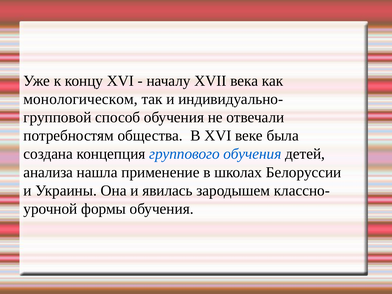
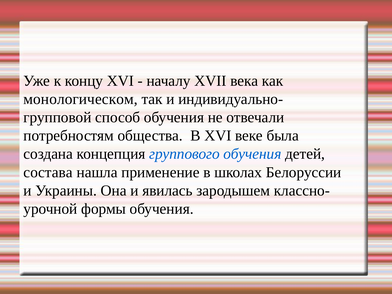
анализа: анализа -> состава
